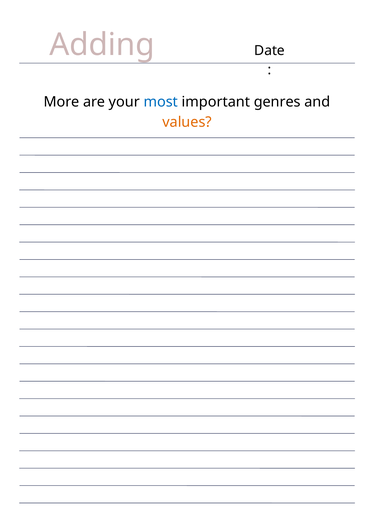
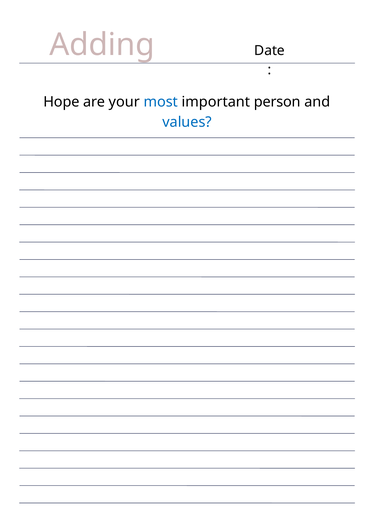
More: More -> Hope
genres: genres -> person
values colour: orange -> blue
